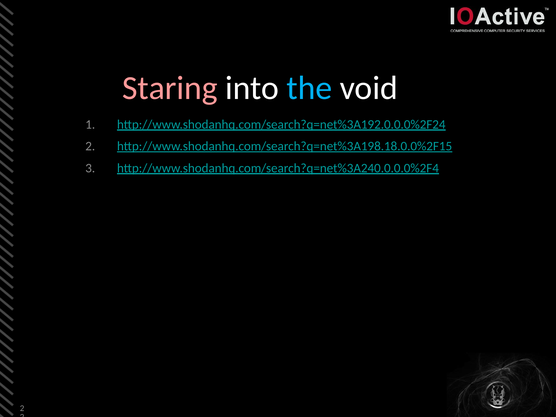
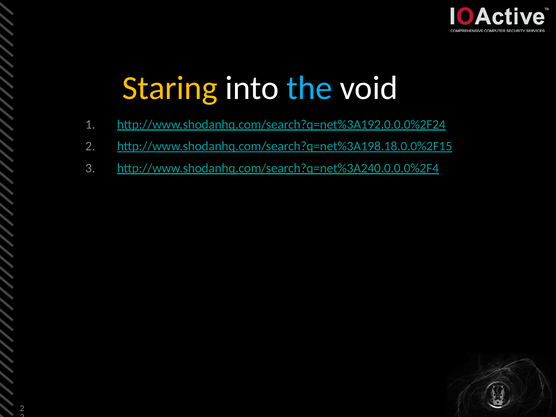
Staring colour: pink -> yellow
